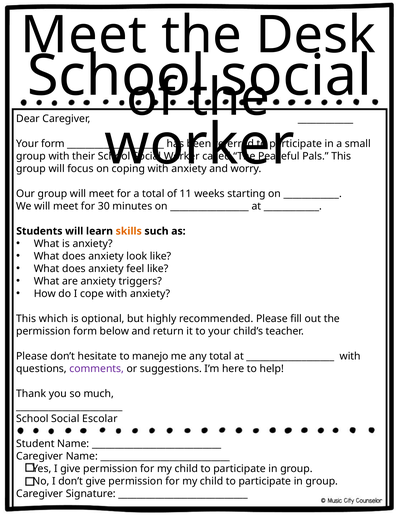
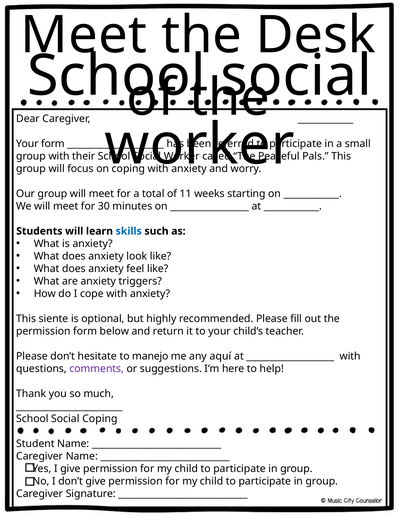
skills colour: orange -> blue
which: which -> siente
any total: total -> aquí
Social Escolar: Escolar -> Coping
